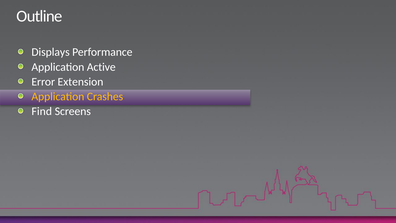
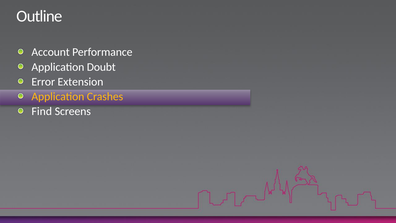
Displays: Displays -> Account
Active: Active -> Doubt
